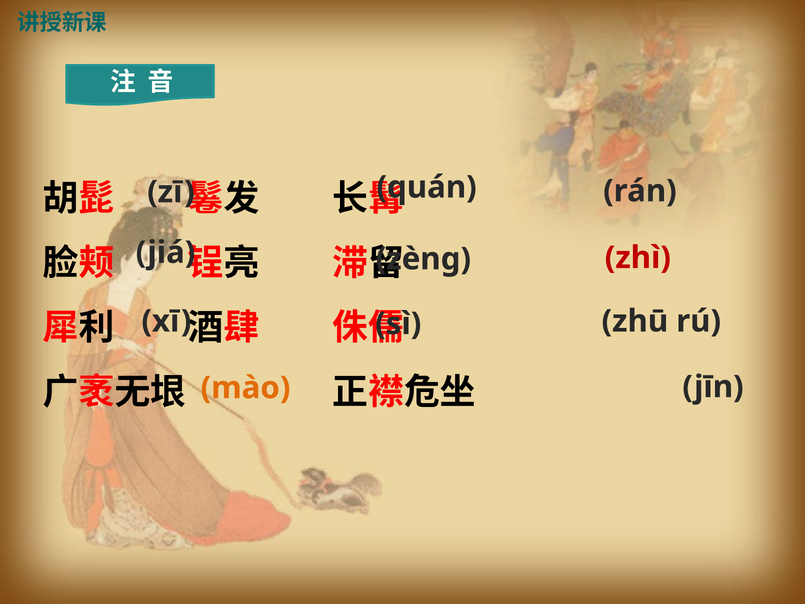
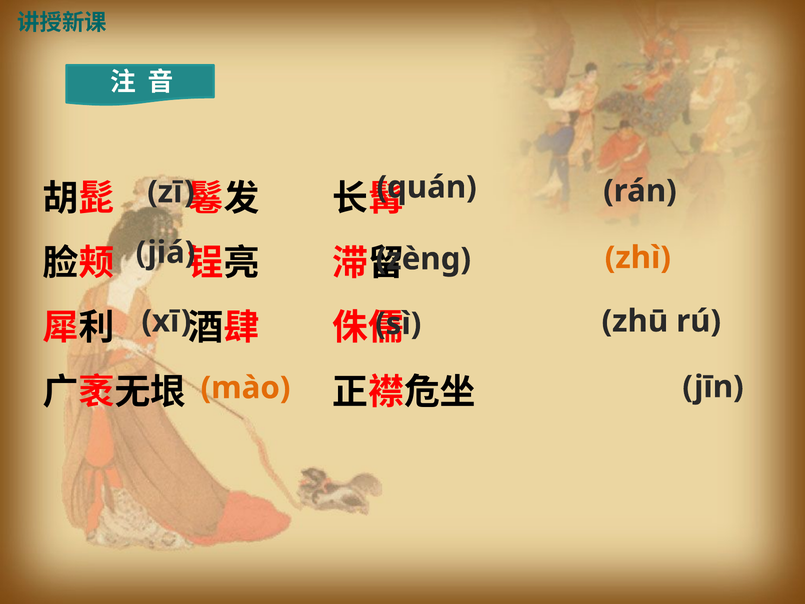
zhì colour: red -> orange
